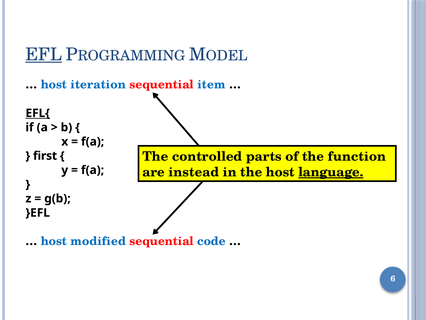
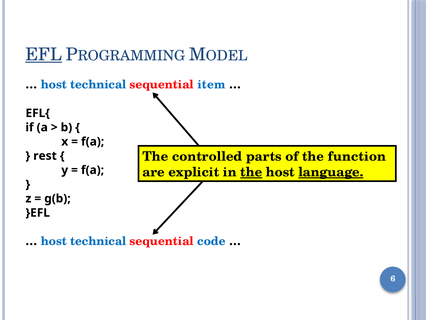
iteration at (98, 85): iteration -> technical
EFL{ underline: present -> none
first: first -> rest
instead: instead -> explicit
the at (251, 172) underline: none -> present
modified at (98, 241): modified -> technical
